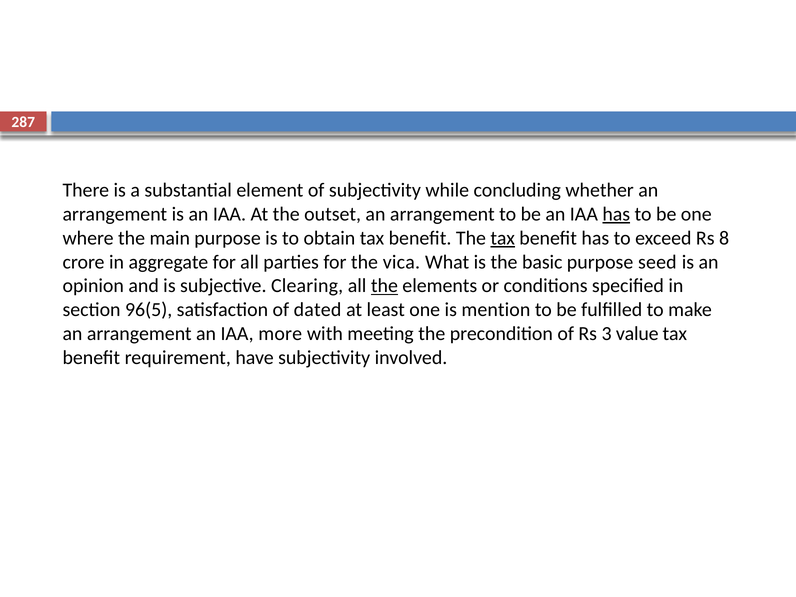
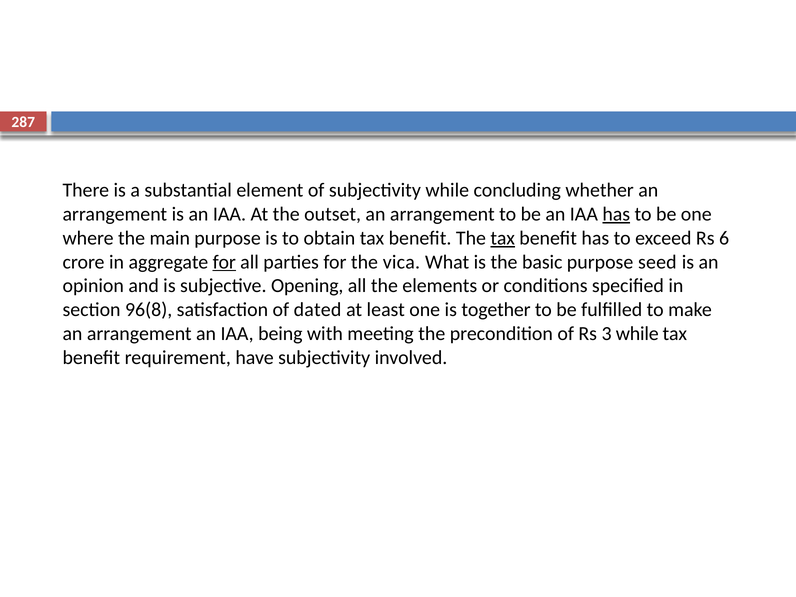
8: 8 -> 6
for at (224, 262) underline: none -> present
Clearing: Clearing -> Opening
the at (384, 286) underline: present -> none
96(5: 96(5 -> 96(8
mention: mention -> together
more: more -> being
3 value: value -> while
